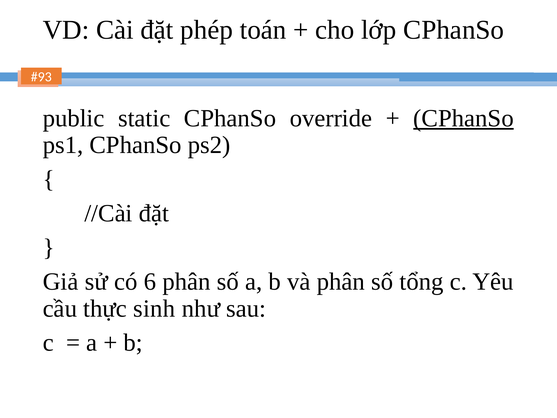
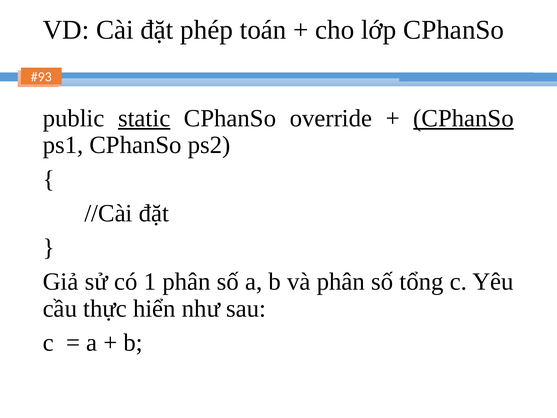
static underline: none -> present
6: 6 -> 1
sinh: sinh -> hiển
